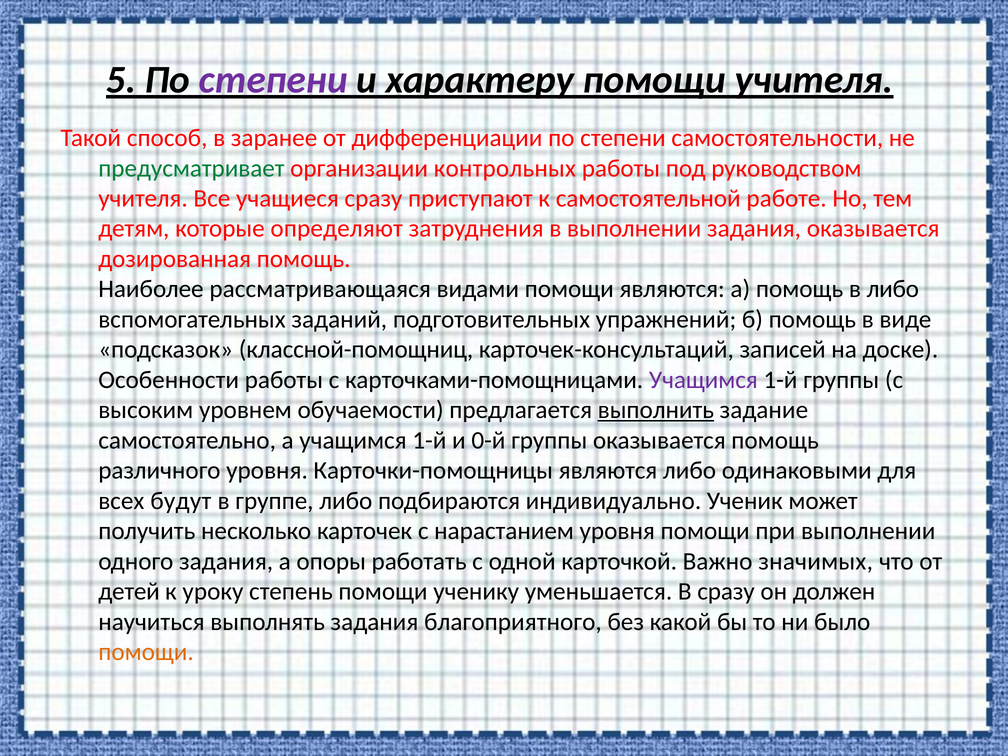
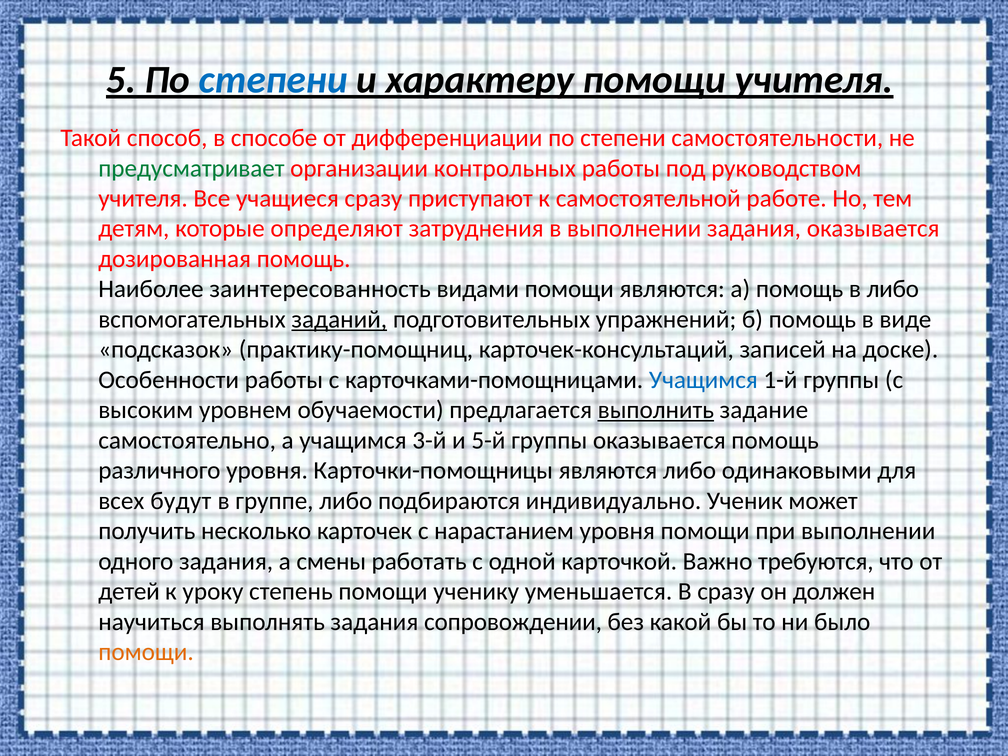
степени at (273, 80) colour: purple -> blue
заранее: заранее -> способе
рассматривающаяся: рассматривающаяся -> заинтересованность
заданий underline: none -> present
классной-помощниц: классной-помощниц -> практику-помощниц
Учащимся at (703, 380) colour: purple -> blue
а учащимся 1-й: 1-й -> 3-й
0-й: 0-й -> 5-й
опоры: опоры -> смены
значимых: значимых -> требуются
благоприятного: благоприятного -> сопровождении
